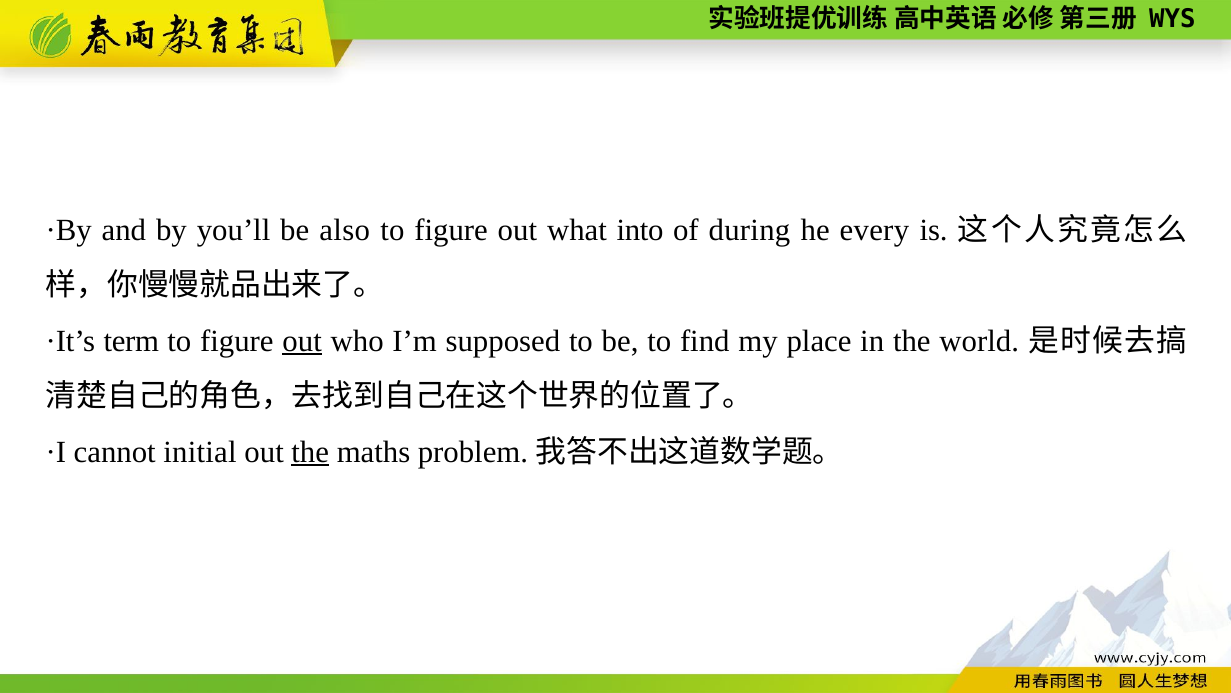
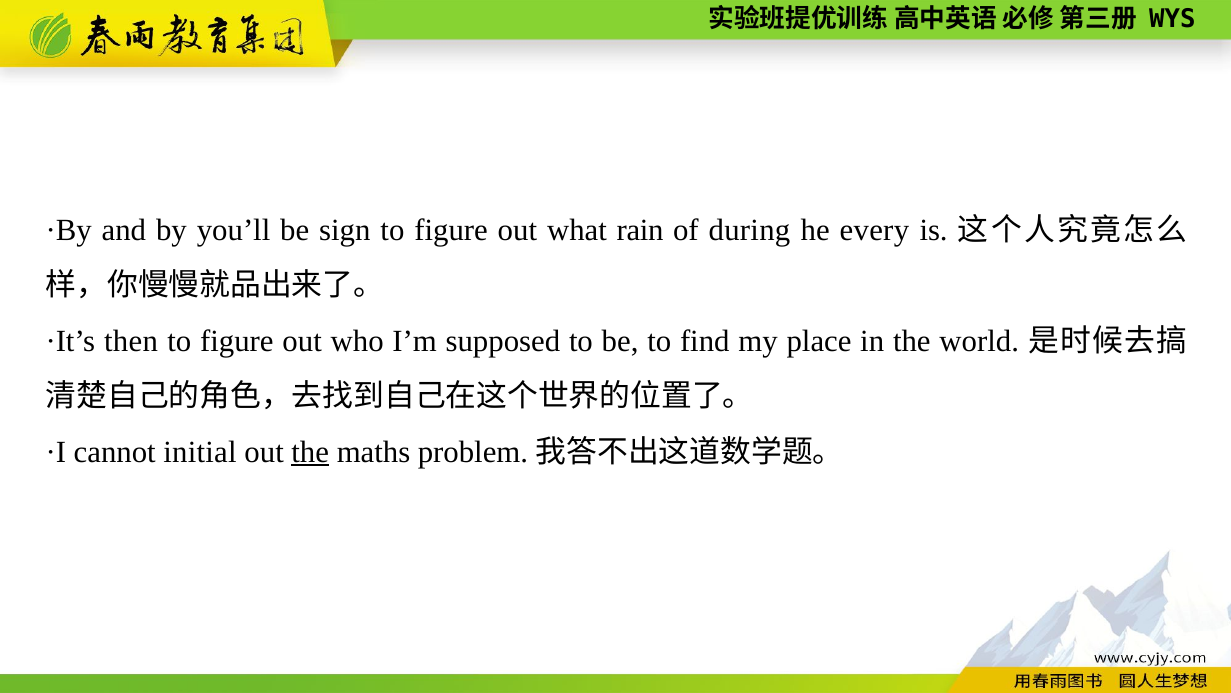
also: also -> sign
into: into -> rain
term: term -> then
out at (302, 341) underline: present -> none
